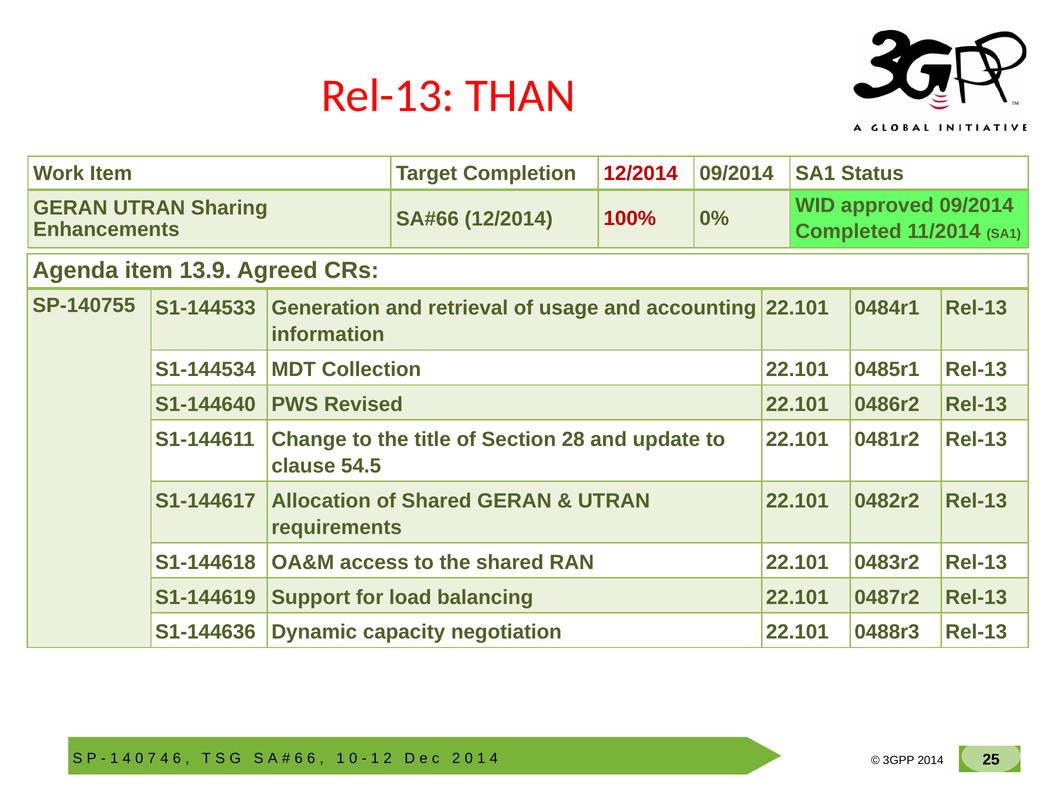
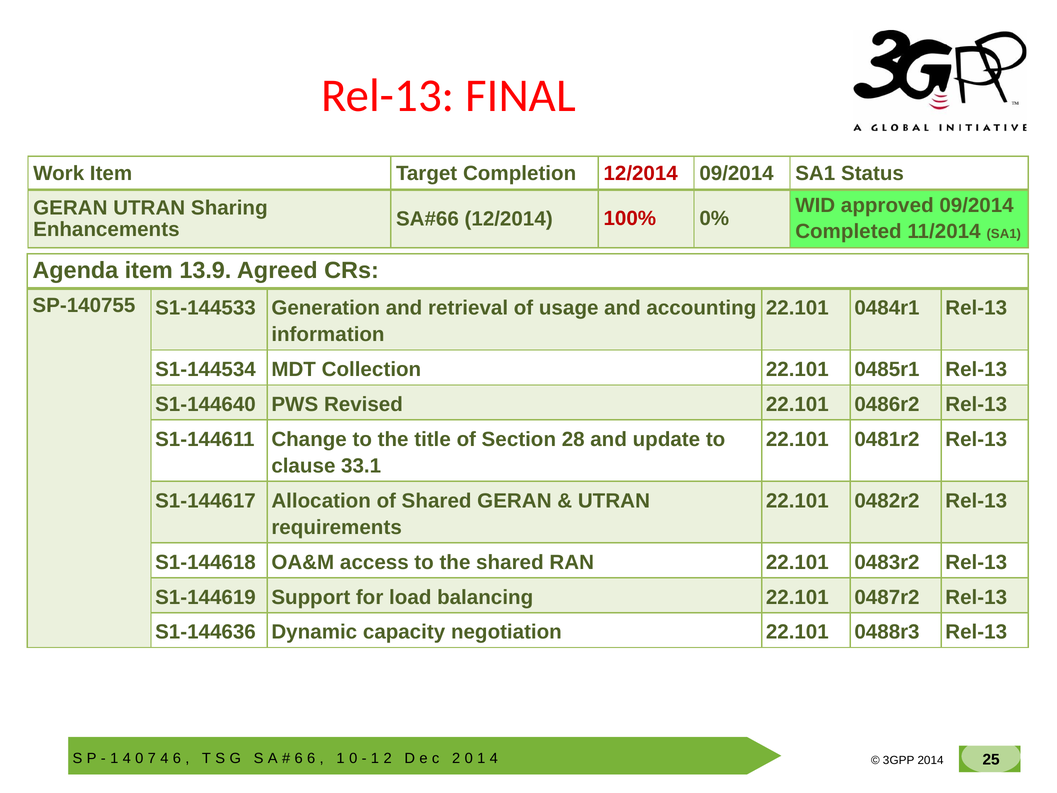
THAN: THAN -> FINAL
54.5: 54.5 -> 33.1
